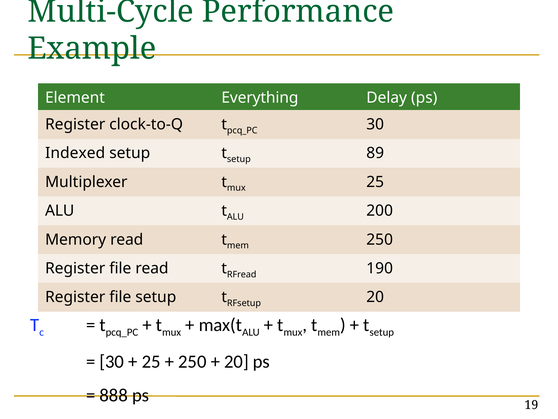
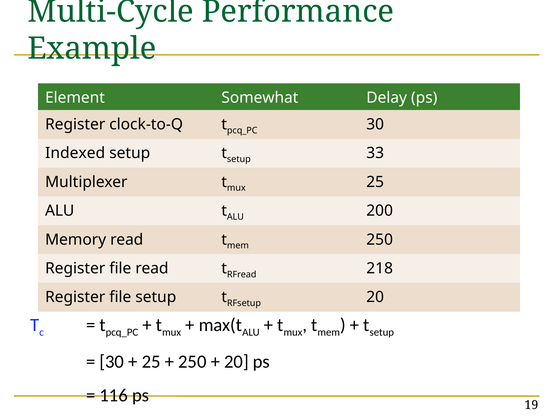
Everything: Everything -> Somewhat
89: 89 -> 33
190: 190 -> 218
888: 888 -> 116
